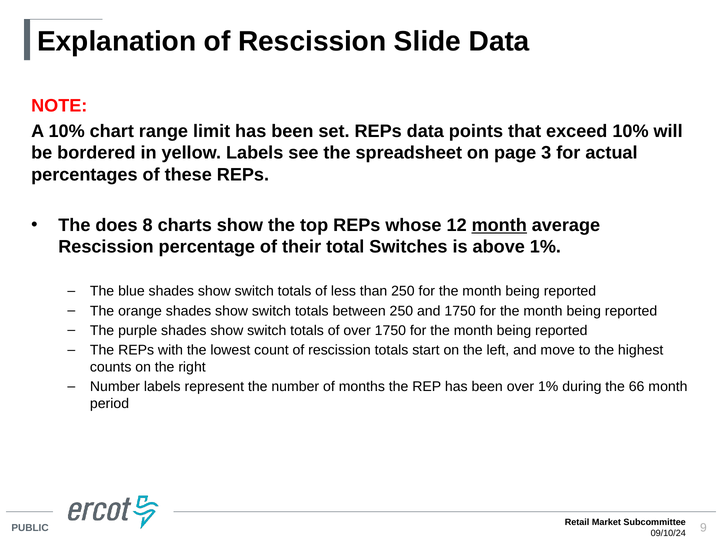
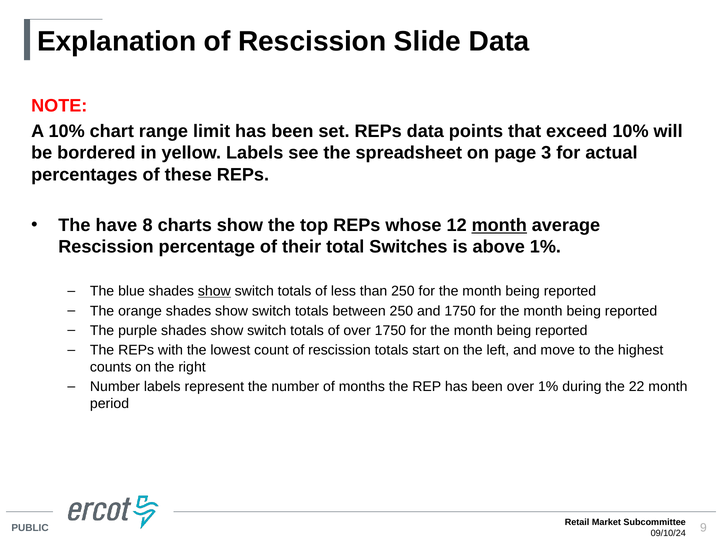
does: does -> have
show at (214, 291) underline: none -> present
66: 66 -> 22
